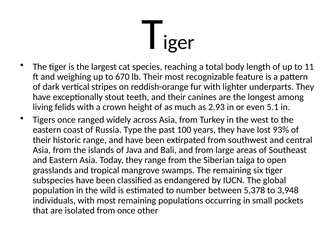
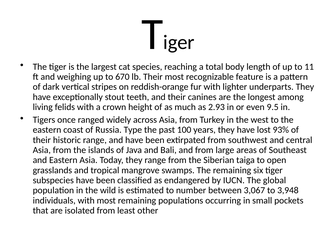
5.1: 5.1 -> 9.5
5,378: 5,378 -> 3,067
from once: once -> least
